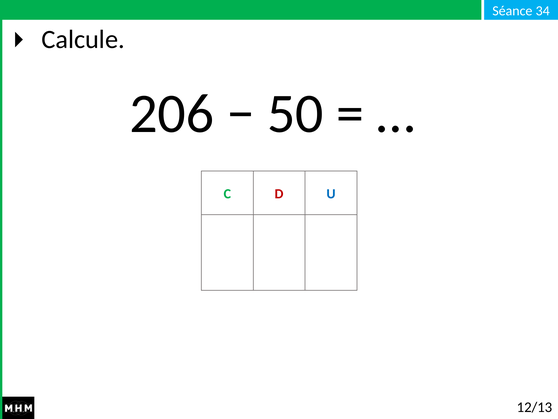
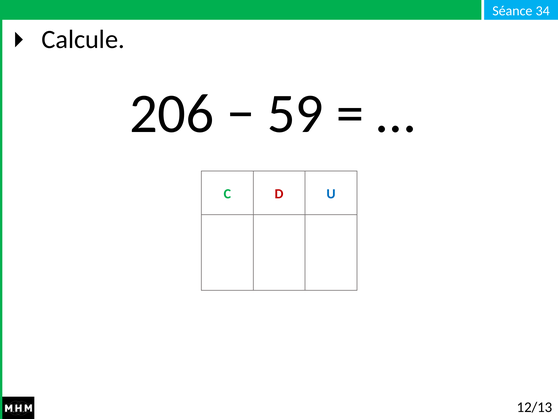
50: 50 -> 59
